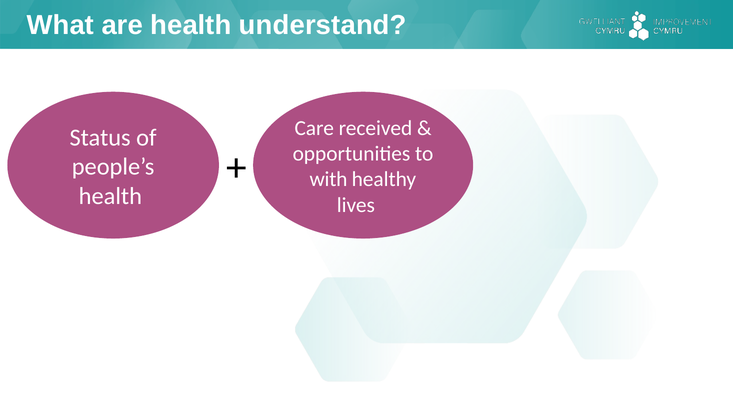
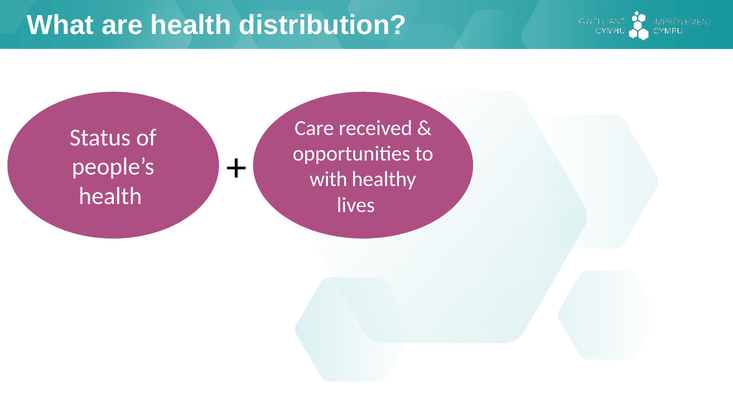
understand: understand -> distribution
